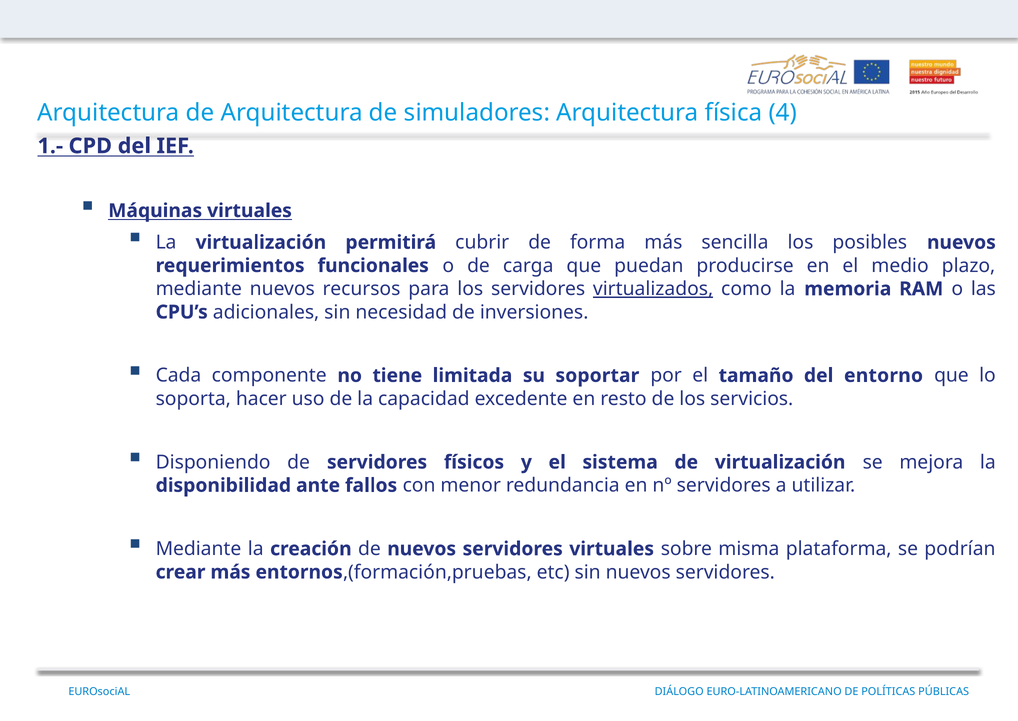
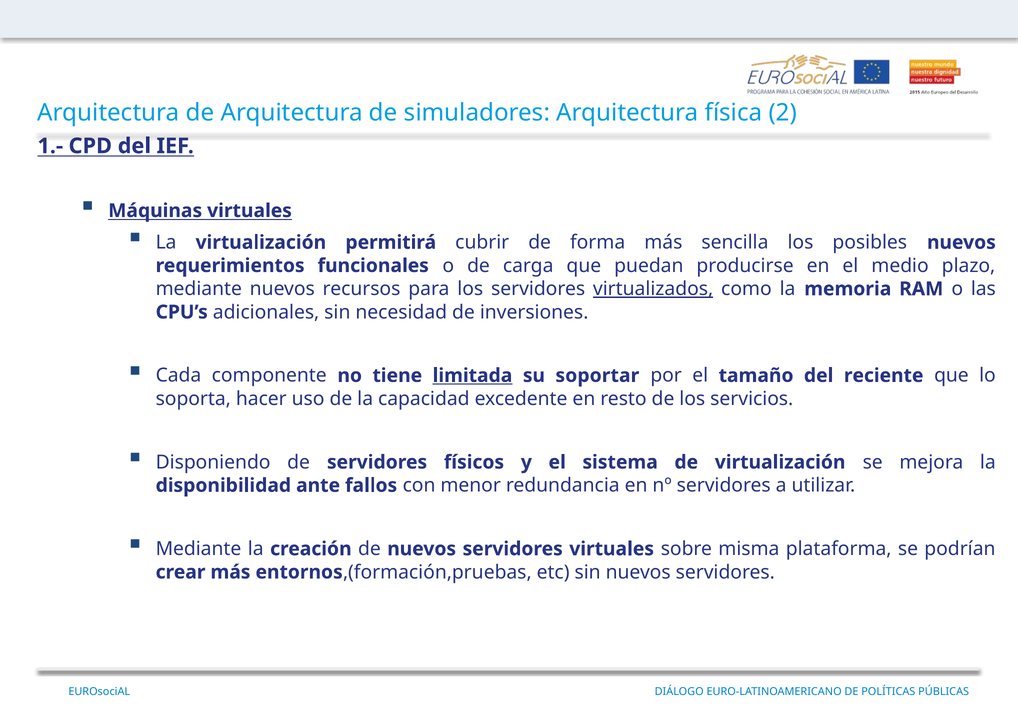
4: 4 -> 2
limitada underline: none -> present
entorno: entorno -> reciente
